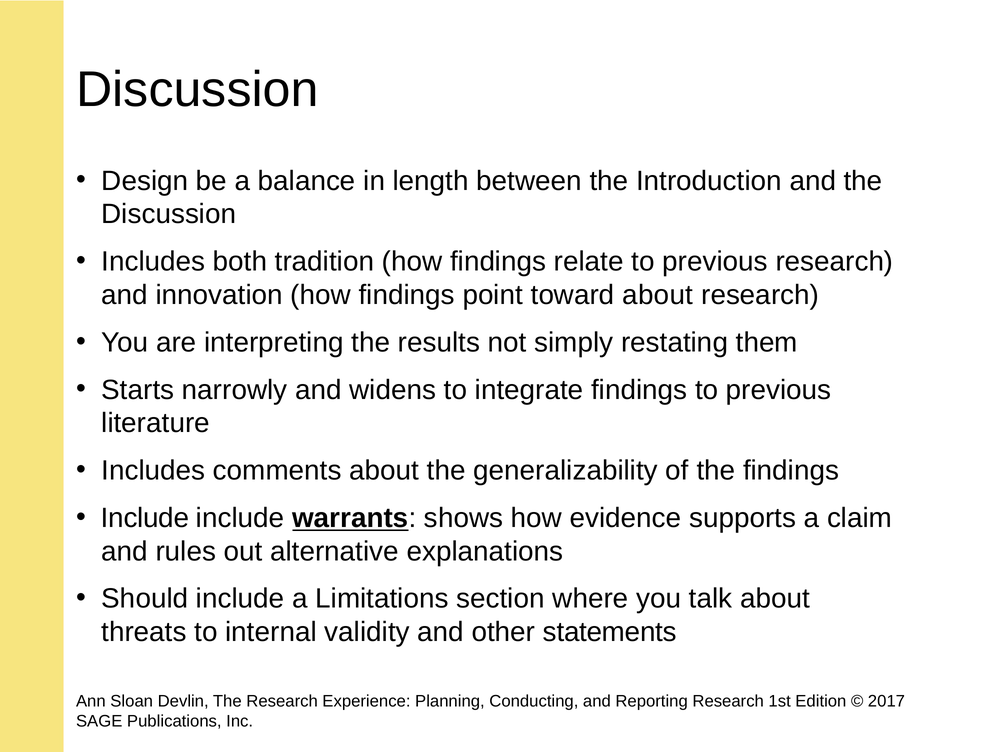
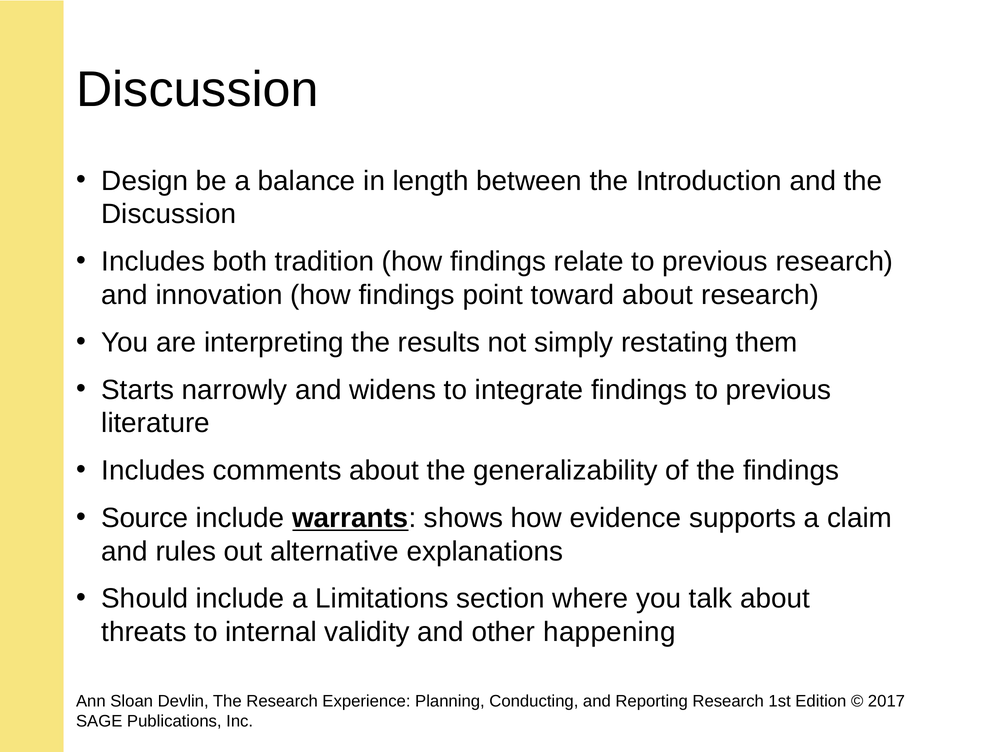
Include at (145, 518): Include -> Source
statements: statements -> happening
